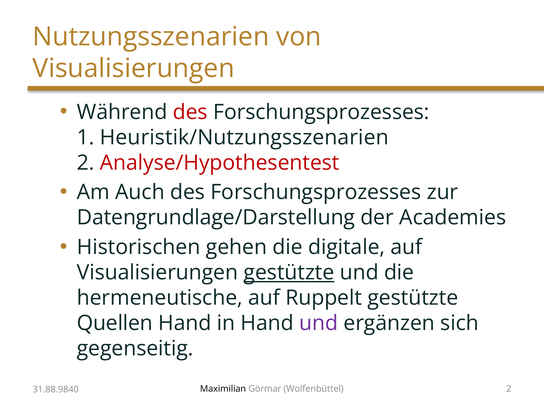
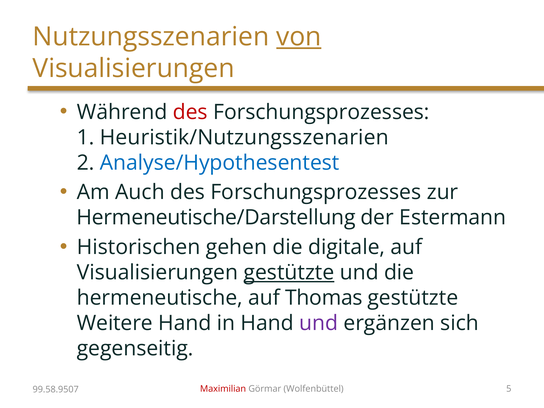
von underline: none -> present
Analyse/Hypothesentest colour: red -> blue
Datengrundlage/Darstellung: Datengrundlage/Darstellung -> Hermeneutische/Darstellung
Academies: Academies -> Estermann
Ruppelt: Ruppelt -> Thomas
Quellen: Quellen -> Weitere
Maximilian colour: black -> red
Wolfenbüttel 2: 2 -> 5
31.88.9840: 31.88.9840 -> 99.58.9507
